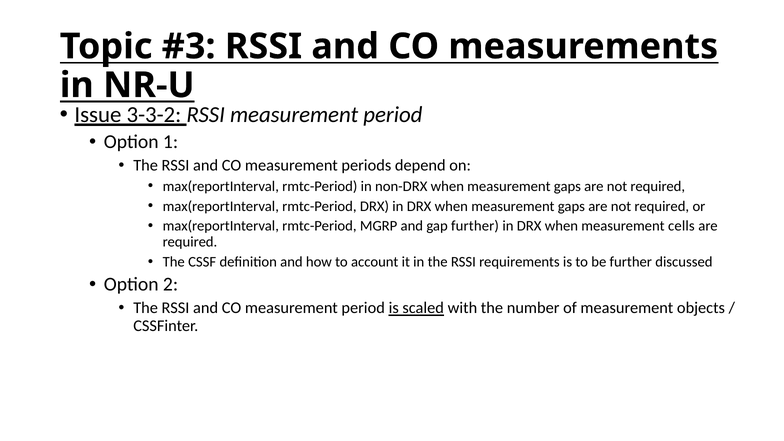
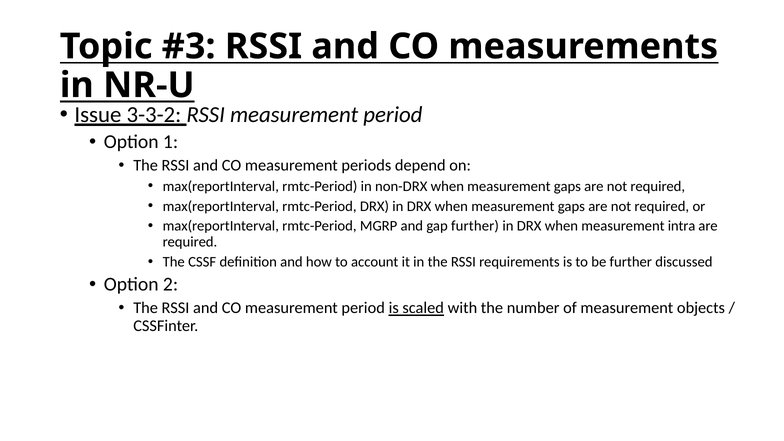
cells: cells -> intra
